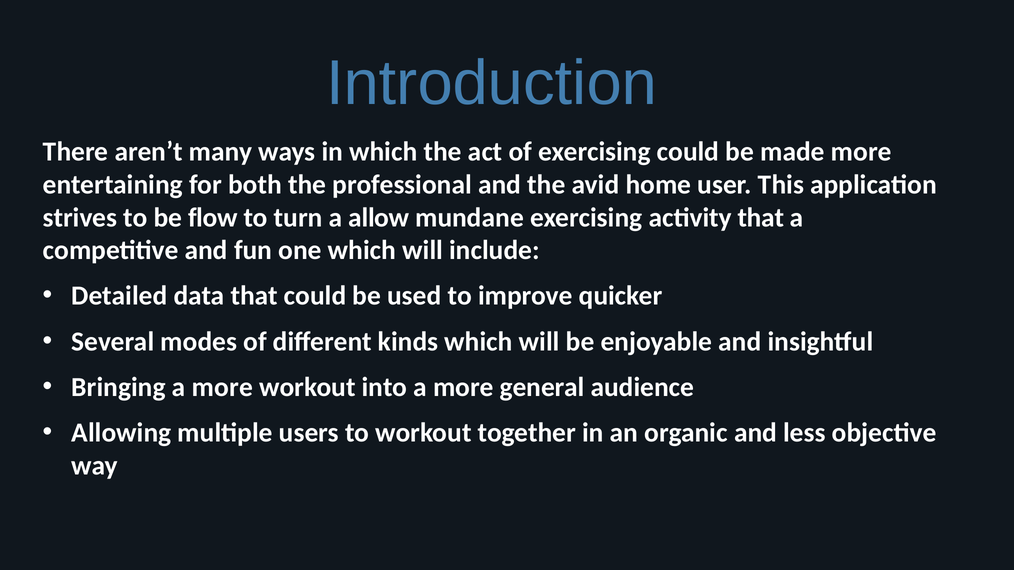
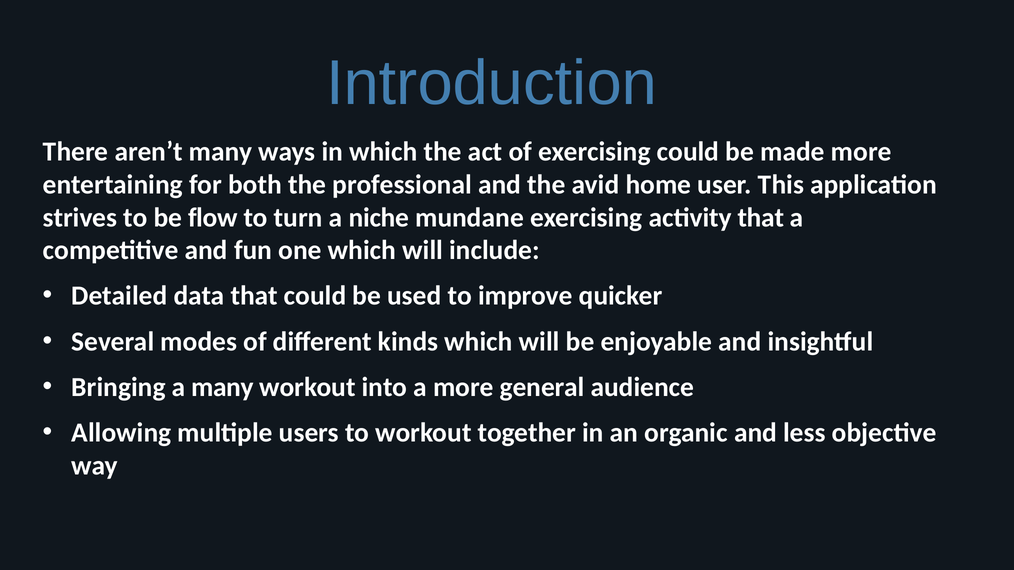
allow: allow -> niche
Bringing a more: more -> many
